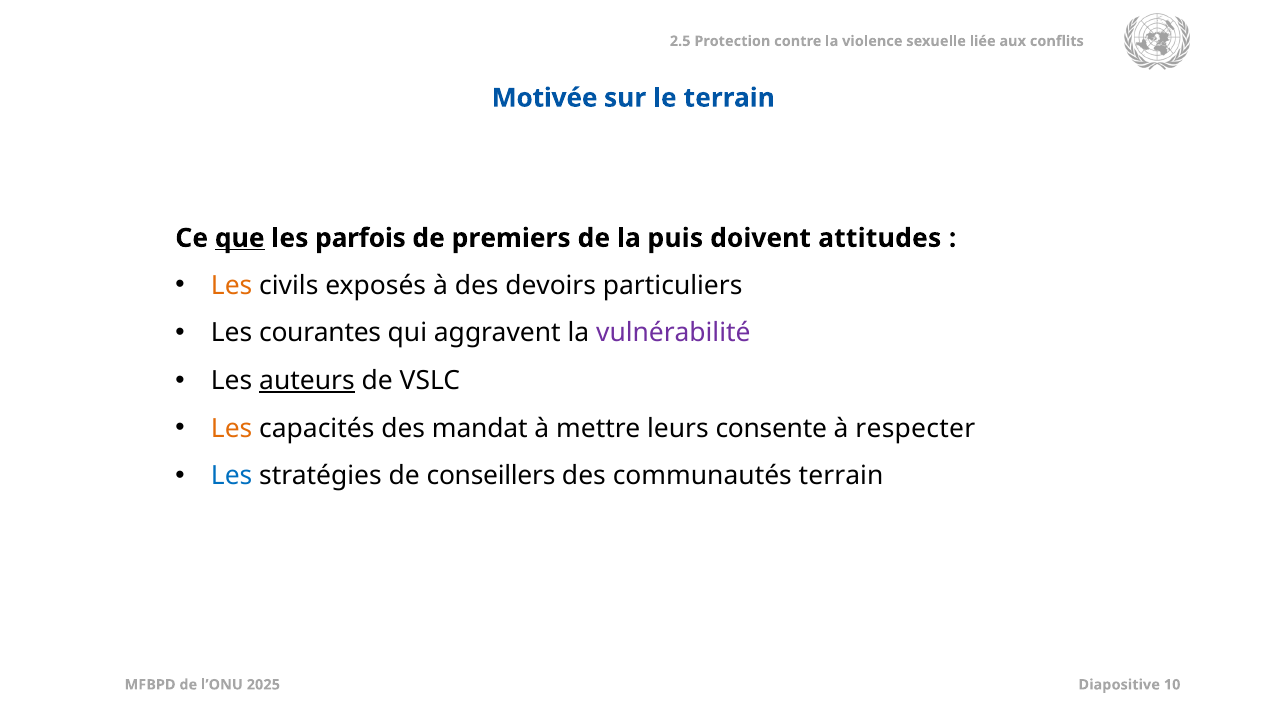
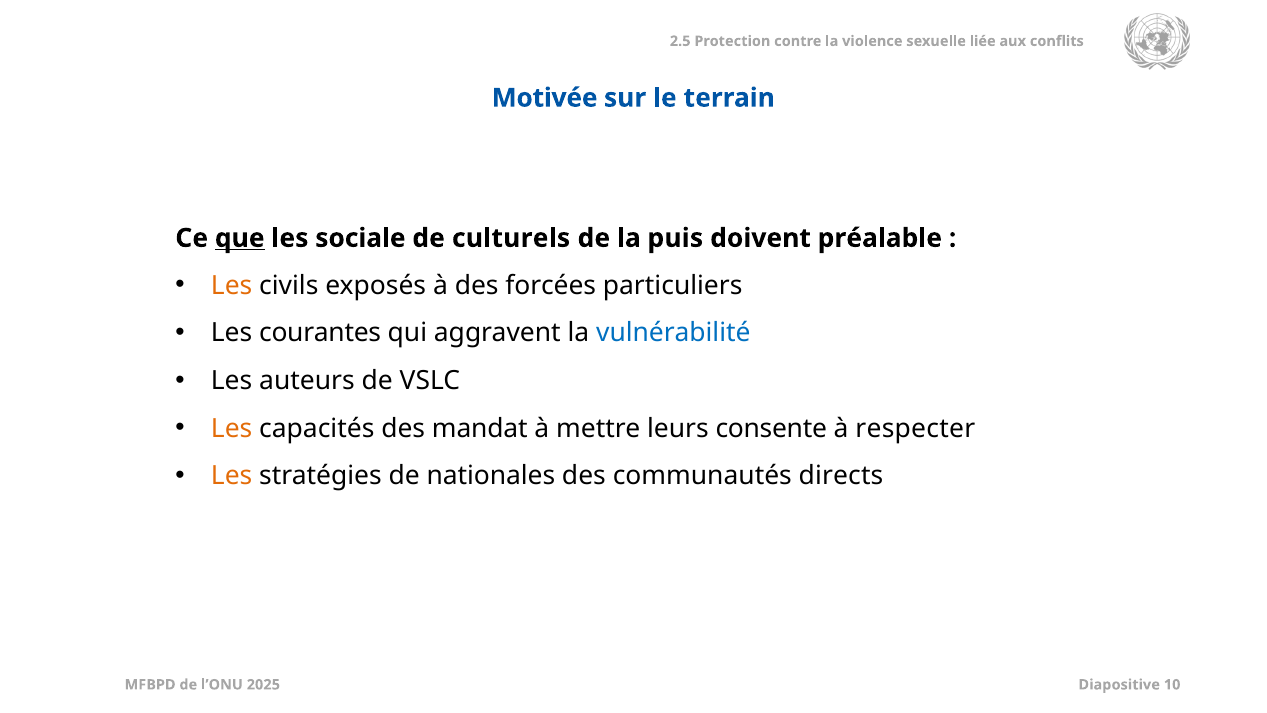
parfois: parfois -> sociale
premiers: premiers -> culturels
attitudes: attitudes -> préalable
devoirs: devoirs -> forcées
vulnérabilité colour: purple -> blue
auteurs underline: present -> none
Les at (232, 476) colour: blue -> orange
conseillers: conseillers -> nationales
communautés terrain: terrain -> directs
